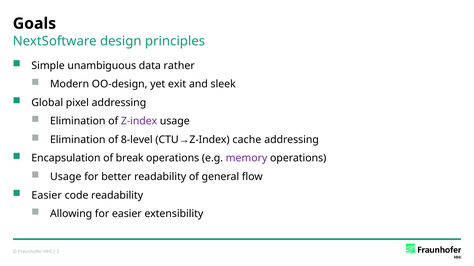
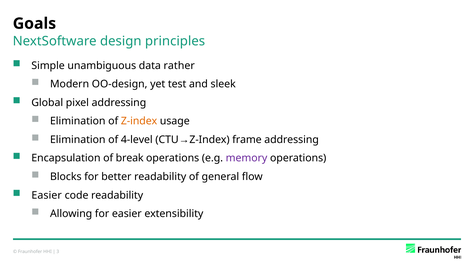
exit: exit -> test
Z-index at (139, 121) colour: purple -> orange
8-level: 8-level -> 4-level
cache: cache -> frame
Usage at (66, 177): Usage -> Blocks
